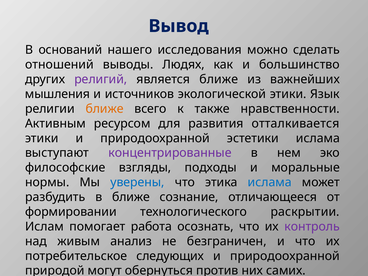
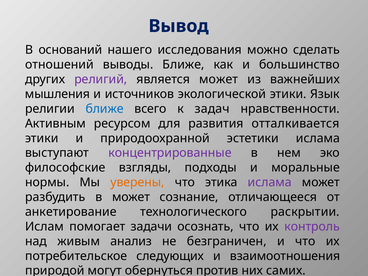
выводы Людях: Людях -> Ближе
является ближе: ближе -> может
ближе at (105, 109) colour: orange -> blue
также: также -> задач
уверены colour: blue -> orange
ислама at (270, 182) colour: blue -> purple
в ближе: ближе -> может
формировании: формировании -> анкетирование
работа: работа -> задачи
природоохранной at (285, 256): природоохранной -> взаимоотношения
